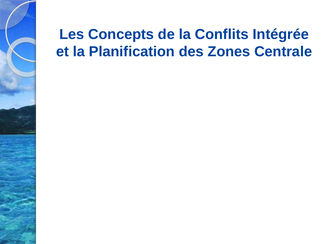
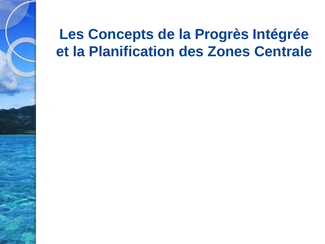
Conflits: Conflits -> Progrès
